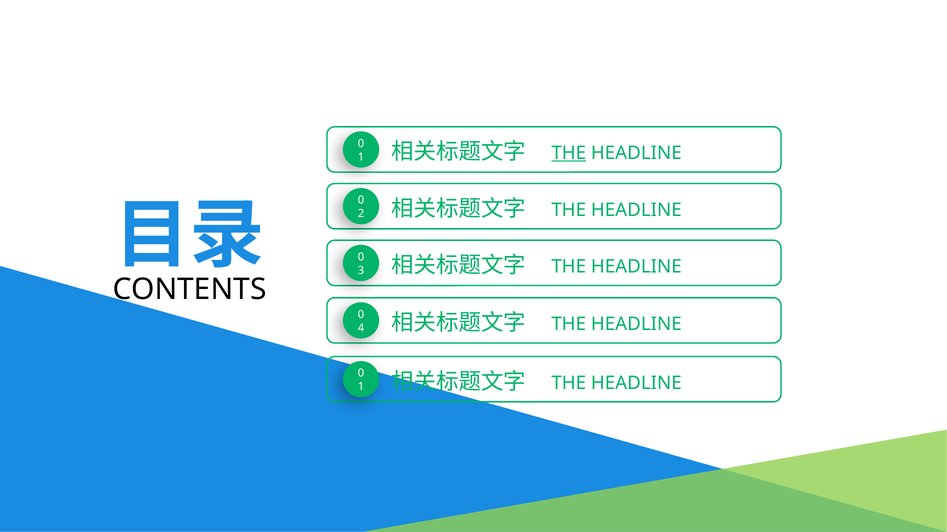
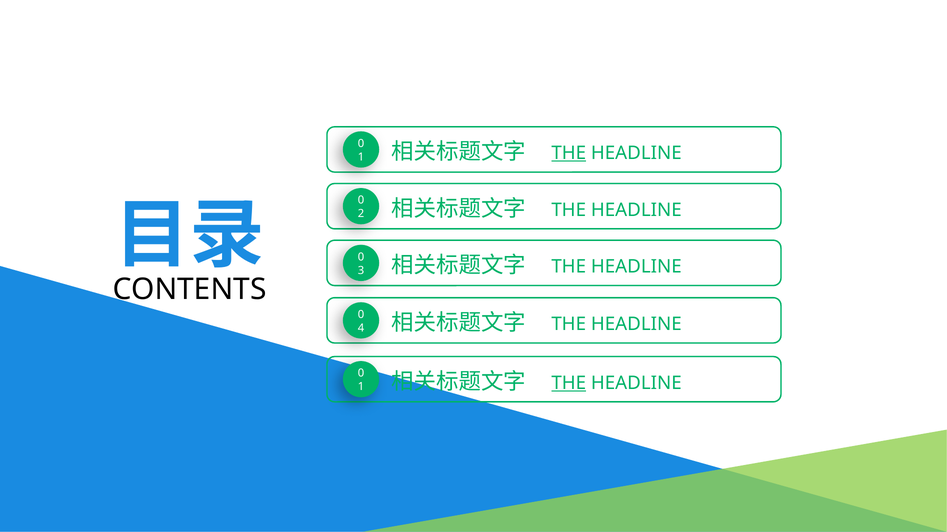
THE at (569, 383) underline: none -> present
